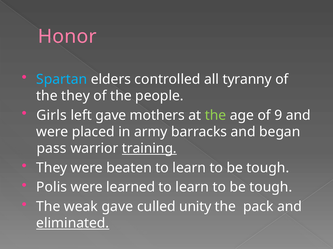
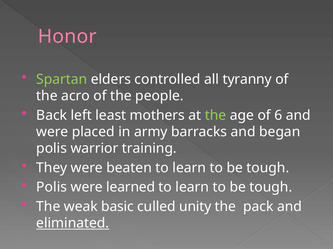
Spartan colour: light blue -> light green
the they: they -> acro
Girls: Girls -> Back
left gave: gave -> least
9: 9 -> 6
pass at (52, 149): pass -> polis
training underline: present -> none
weak gave: gave -> basic
